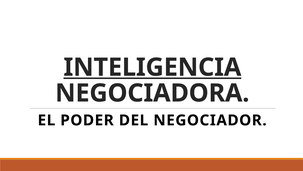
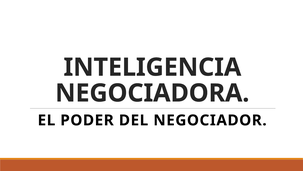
INTELIGENCIA underline: present -> none
